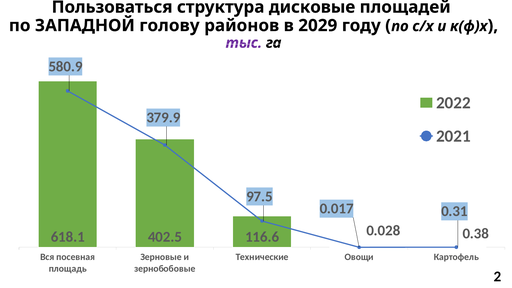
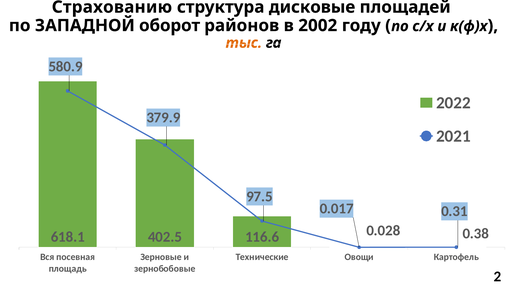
Пользоваться: Пользоваться -> Страхованию
голову: голову -> оборот
2029: 2029 -> 2002
тыс colour: purple -> orange
